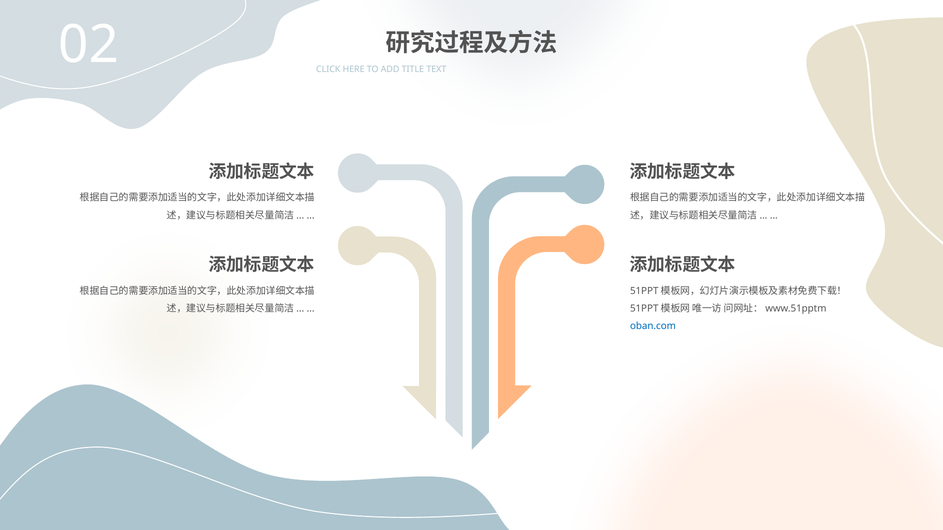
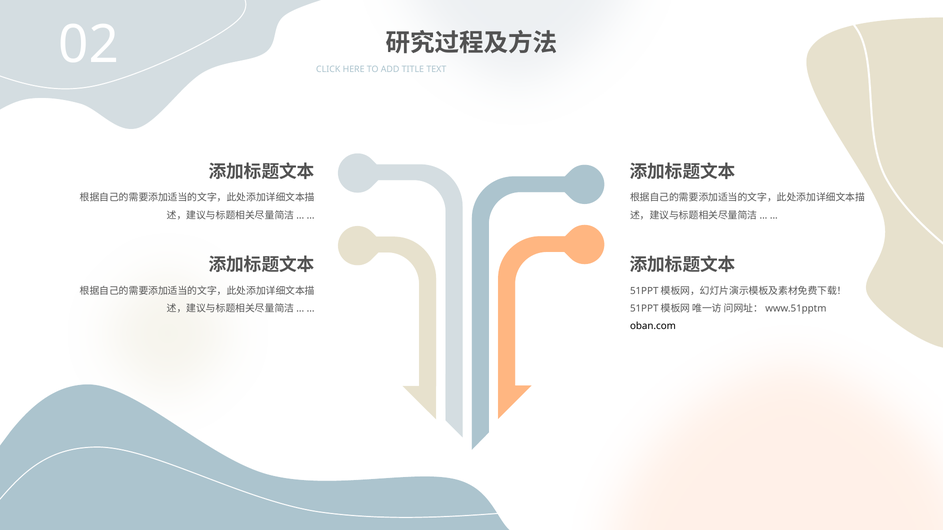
oban.com colour: blue -> black
